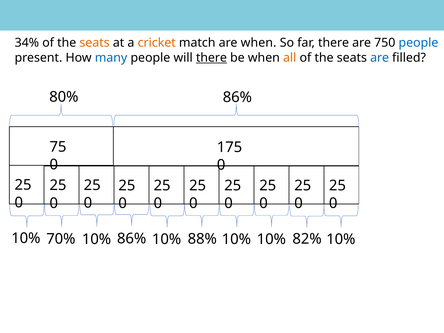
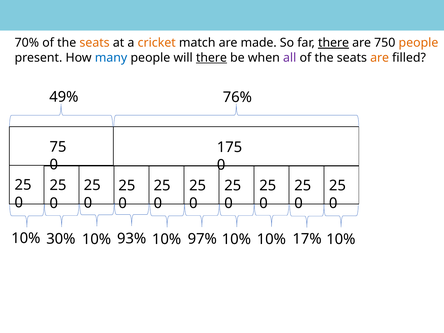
34%: 34% -> 70%
are when: when -> made
there at (334, 43) underline: none -> present
people at (418, 43) colour: blue -> orange
all colour: orange -> purple
are at (380, 58) colour: blue -> orange
80%: 80% -> 49%
86% at (237, 97): 86% -> 76%
70%: 70% -> 30%
86% at (132, 239): 86% -> 93%
88%: 88% -> 97%
82%: 82% -> 17%
